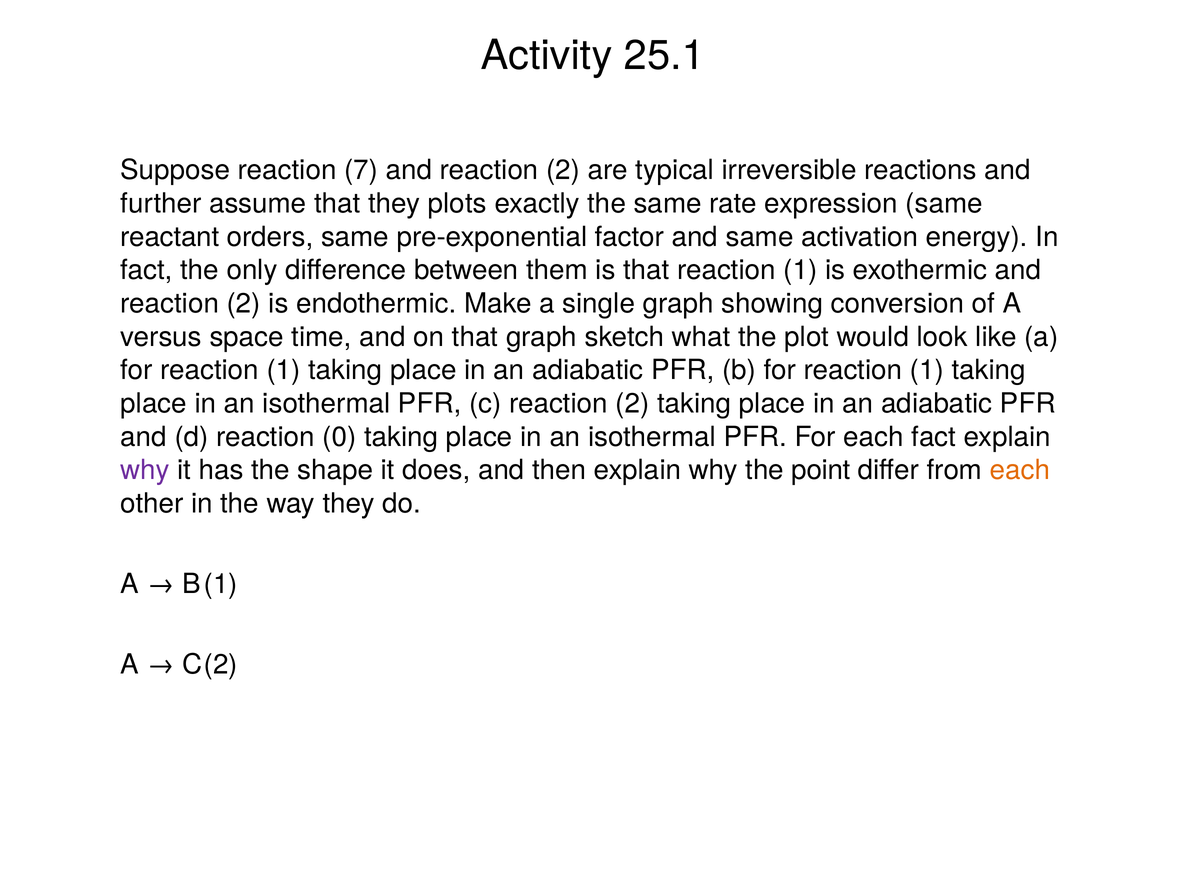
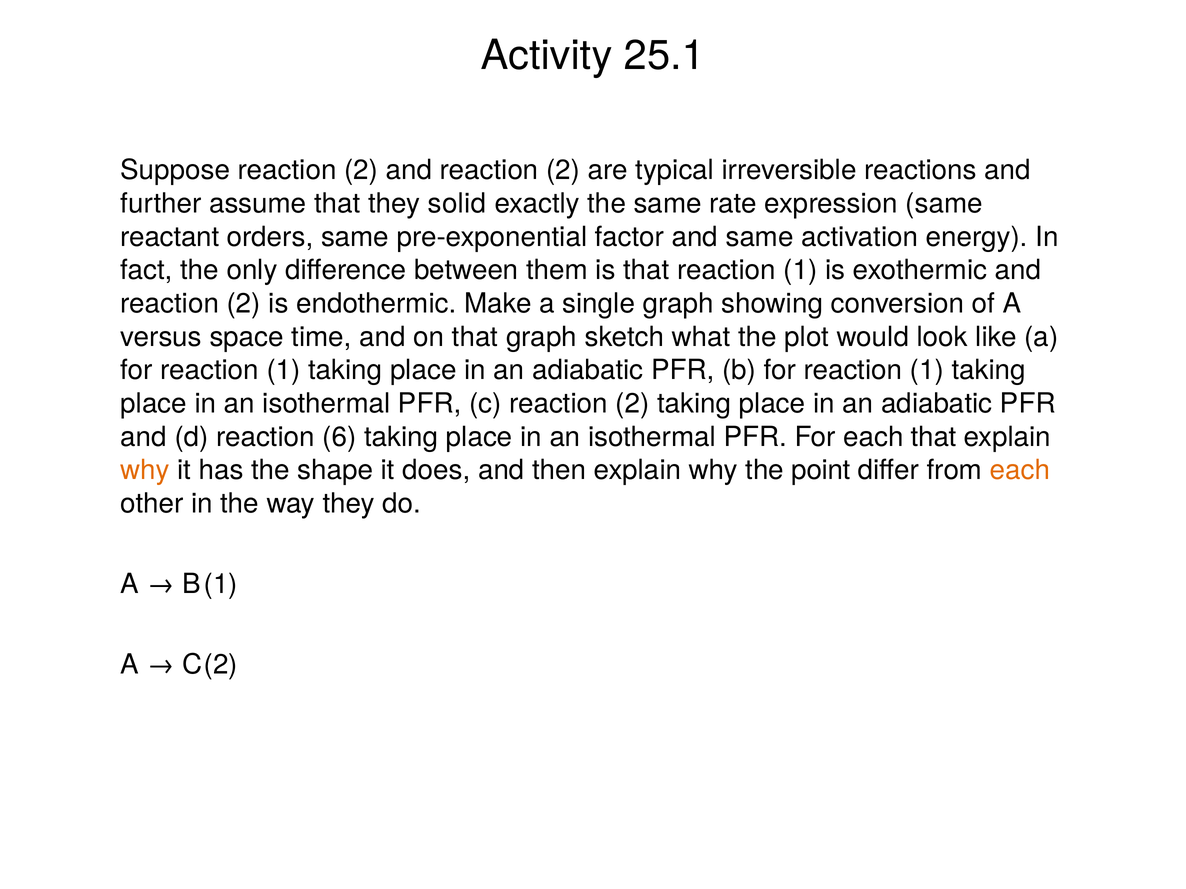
Suppose reaction 7: 7 -> 2
plots: plots -> solid
0: 0 -> 6
each fact: fact -> that
why at (145, 471) colour: purple -> orange
